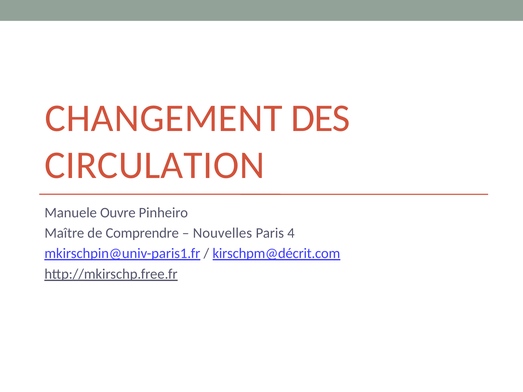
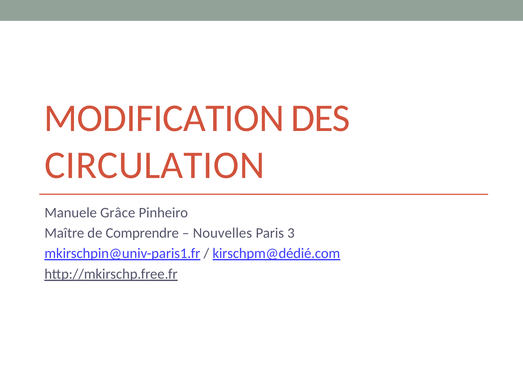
CHANGEMENT: CHANGEMENT -> MODIFICATION
Ouvre: Ouvre -> Grâce
4: 4 -> 3
kirschpm@décrit.com: kirschpm@décrit.com -> kirschpm@dédié.com
